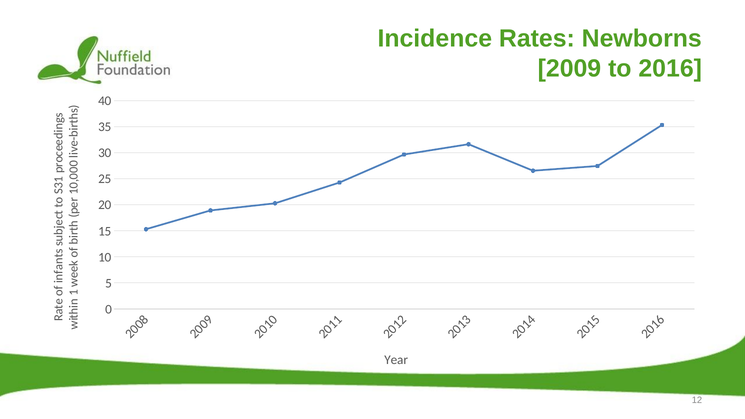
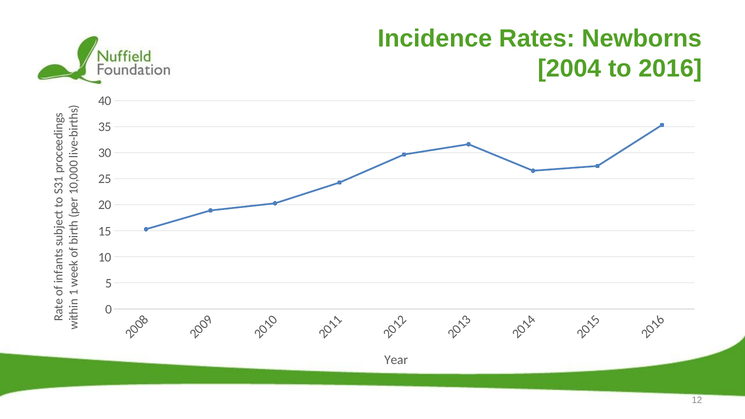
2009: 2009 -> 2004
